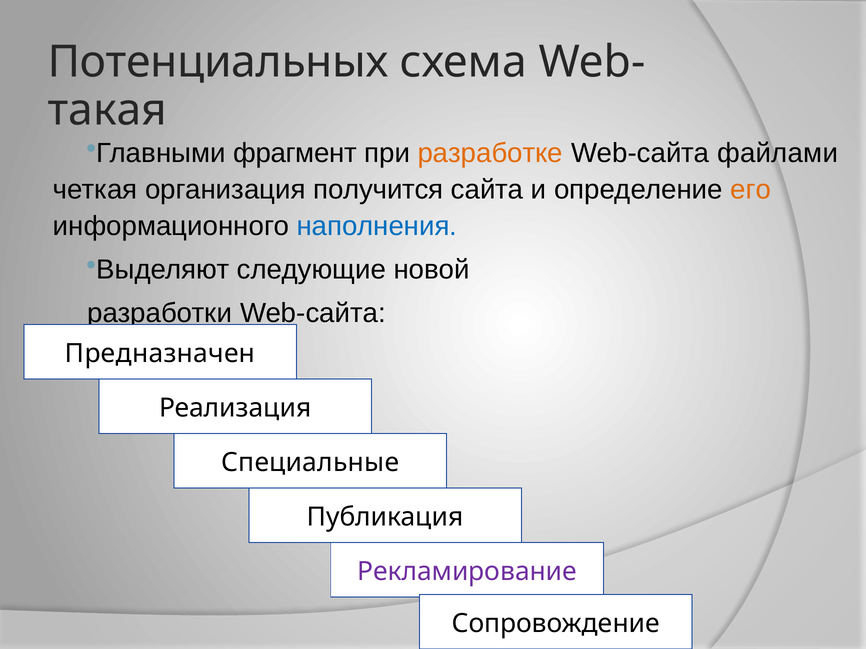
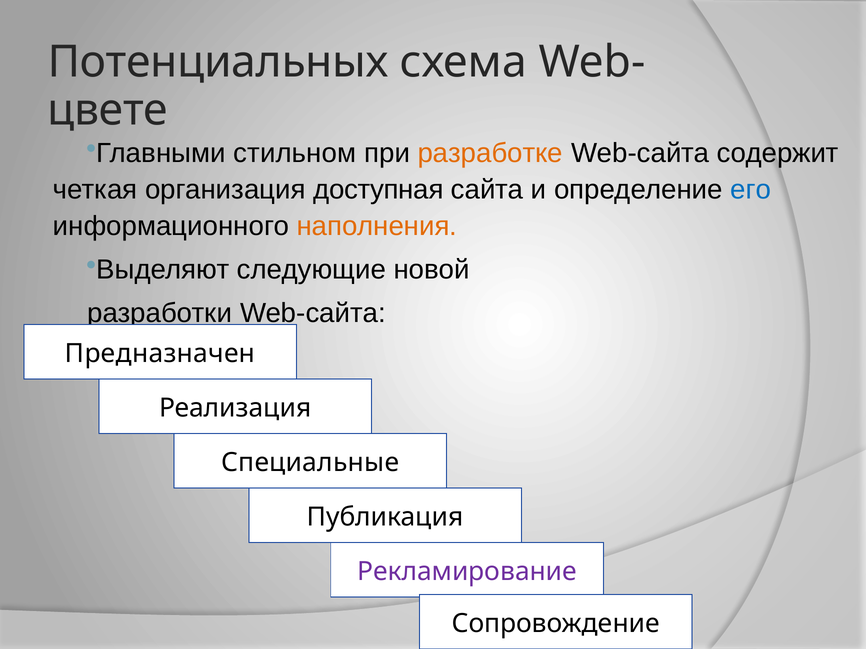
такая: такая -> цвете
фрагмент: фрагмент -> стильном
файлами: файлами -> содержит
получится: получится -> доступная
его colour: orange -> blue
наполнения colour: blue -> orange
